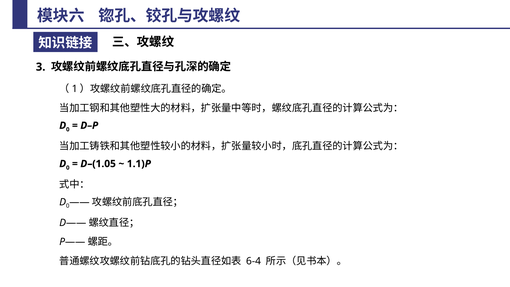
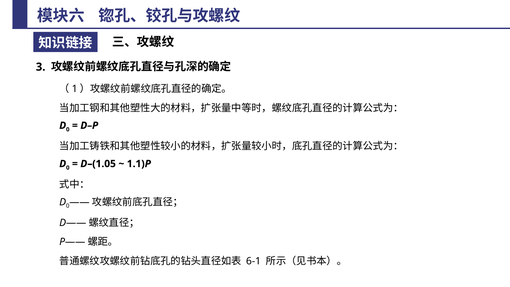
6-4: 6-4 -> 6-1
